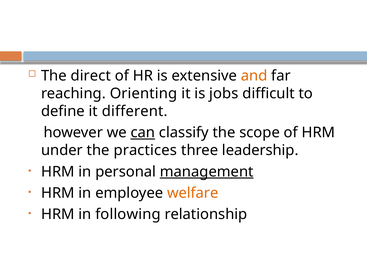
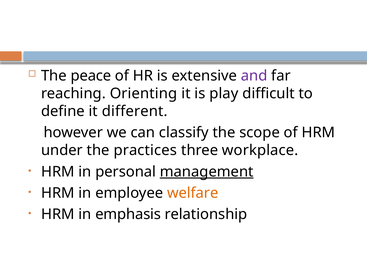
direct: direct -> peace
and colour: orange -> purple
jobs: jobs -> play
can underline: present -> none
leadership: leadership -> workplace
following: following -> emphasis
